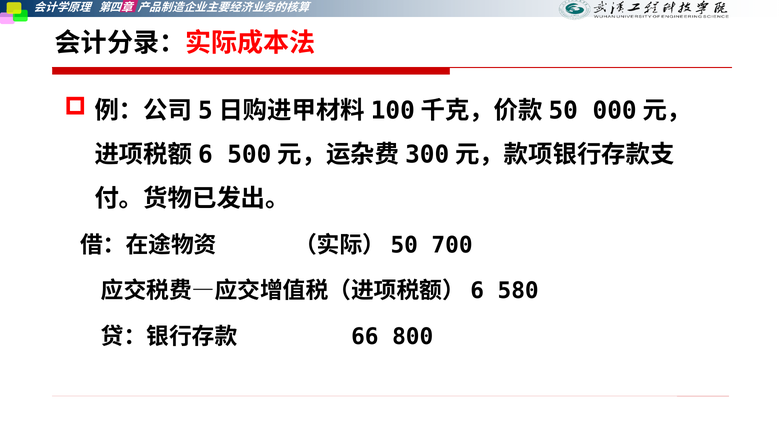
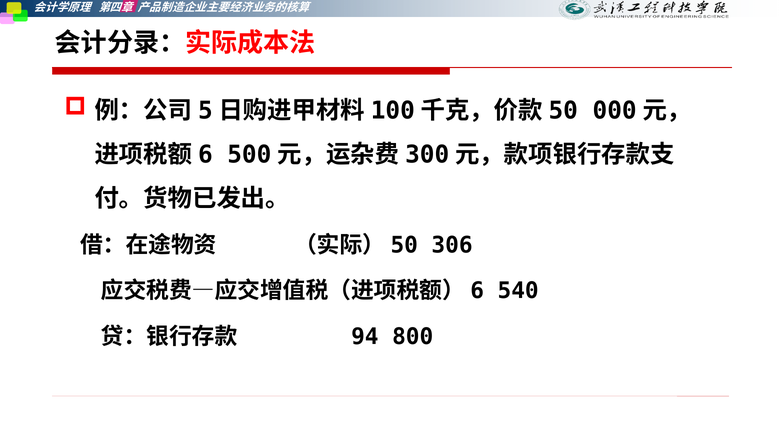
700: 700 -> 306
580: 580 -> 540
66: 66 -> 94
